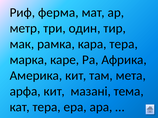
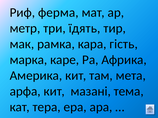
один: один -> їдять
кара тера: тера -> гість
